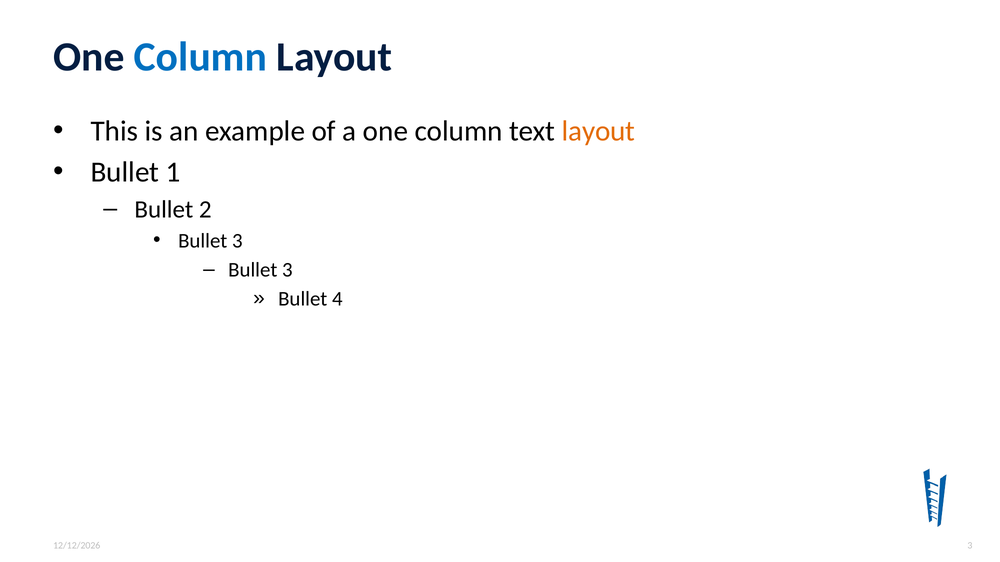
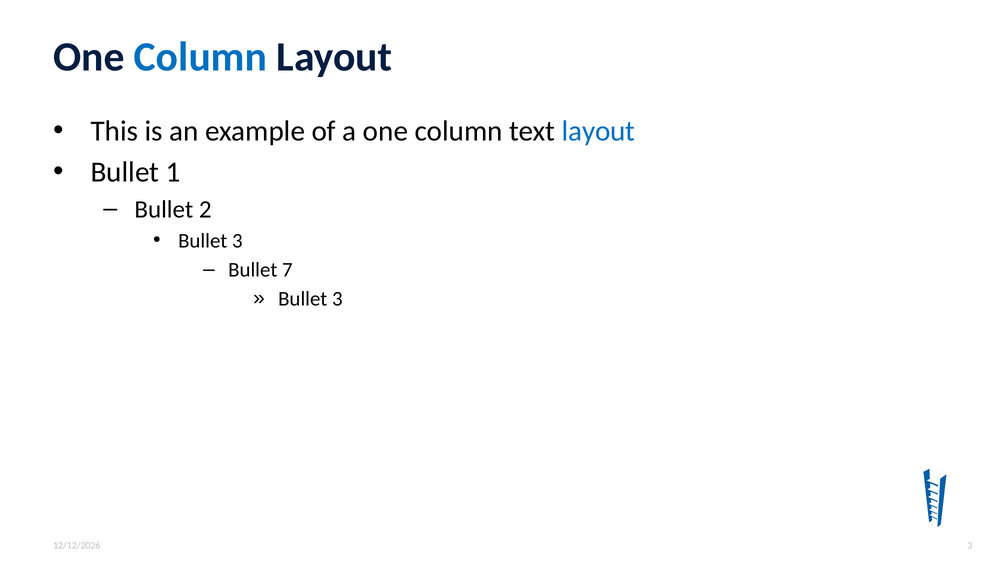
layout at (598, 131) colour: orange -> blue
3 at (287, 270): 3 -> 7
4 at (337, 299): 4 -> 3
